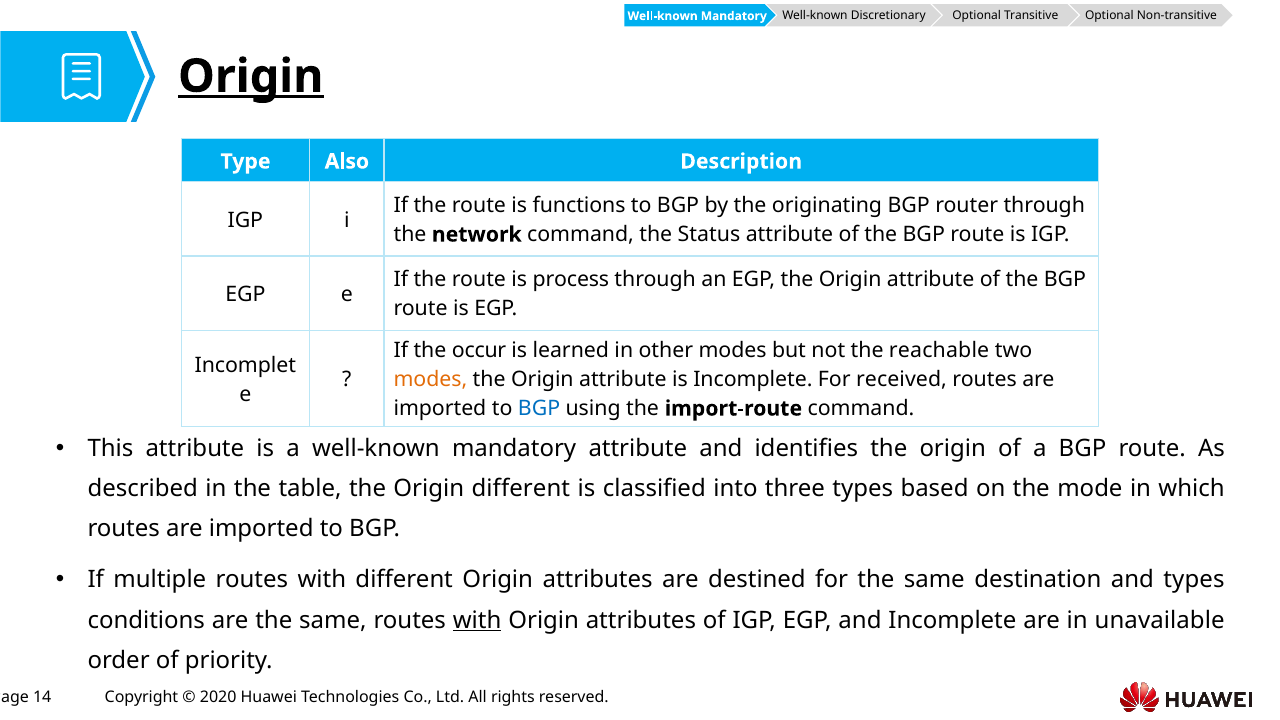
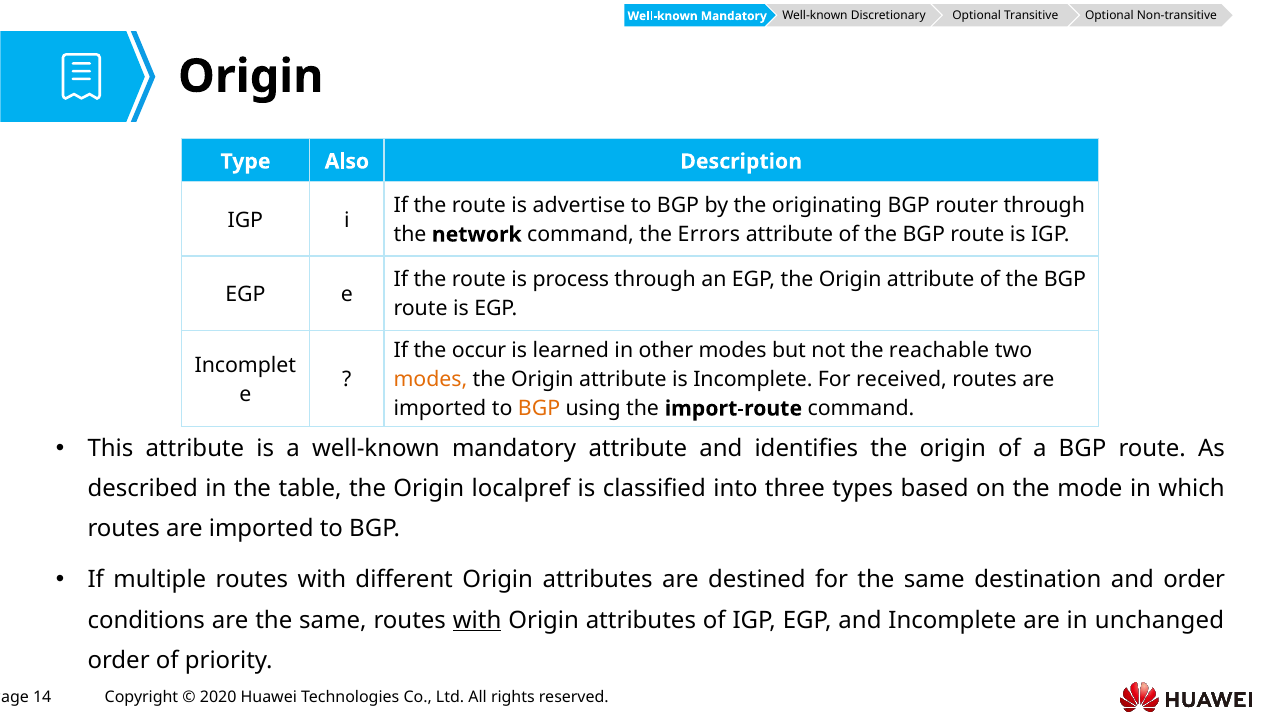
Origin at (251, 76) underline: present -> none
functions: functions -> advertise
Status: Status -> Errors
BGP at (539, 409) colour: blue -> orange
Origin different: different -> localpref
and types: types -> order
unavailable: unavailable -> unchanged
